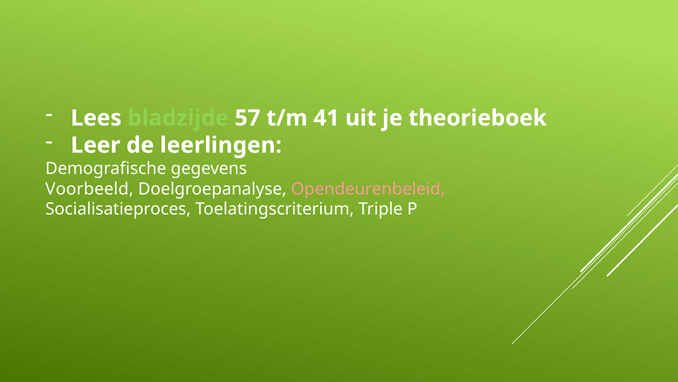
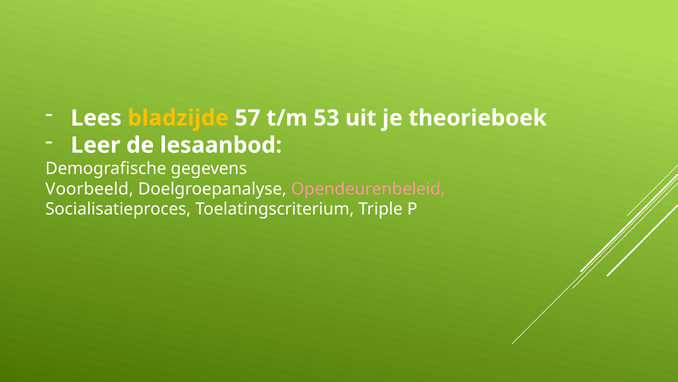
bladzijde colour: light green -> yellow
41: 41 -> 53
leerlingen: leerlingen -> lesaanbod
